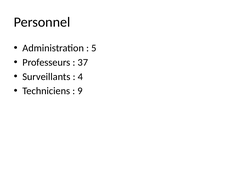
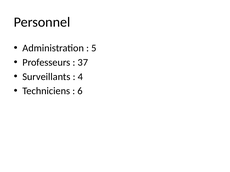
9: 9 -> 6
